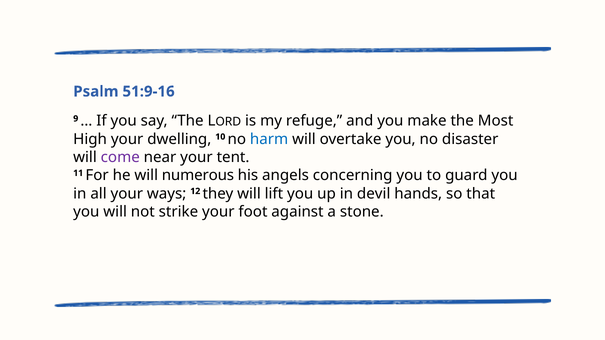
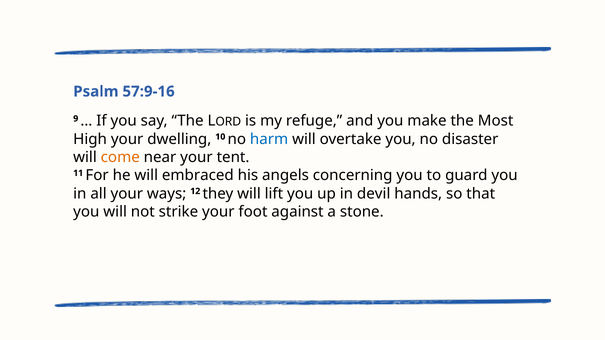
51:9-16: 51:9-16 -> 57:9-16
come colour: purple -> orange
numerous: numerous -> embraced
